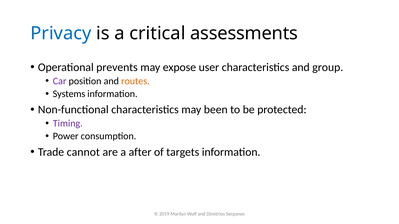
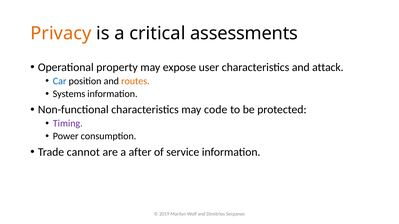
Privacy colour: blue -> orange
prevents: prevents -> property
group: group -> attack
Car colour: purple -> blue
been: been -> code
targets: targets -> service
